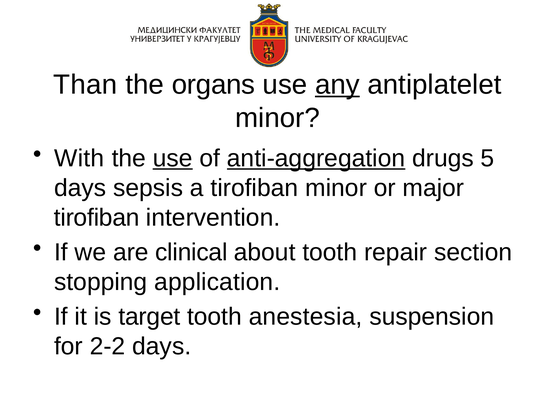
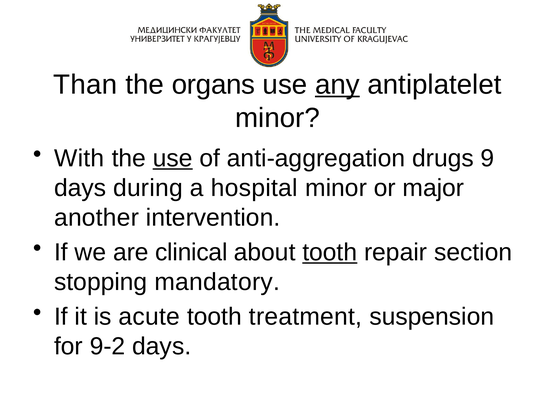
anti-aggregation underline: present -> none
5: 5 -> 9
sepsis: sepsis -> during
a tirofiban: tirofiban -> hospital
tirofiban at (97, 217): tirofiban -> another
tooth at (330, 252) underline: none -> present
application: application -> mandatory
target: target -> acute
anestesia: anestesia -> treatment
2-2: 2-2 -> 9-2
